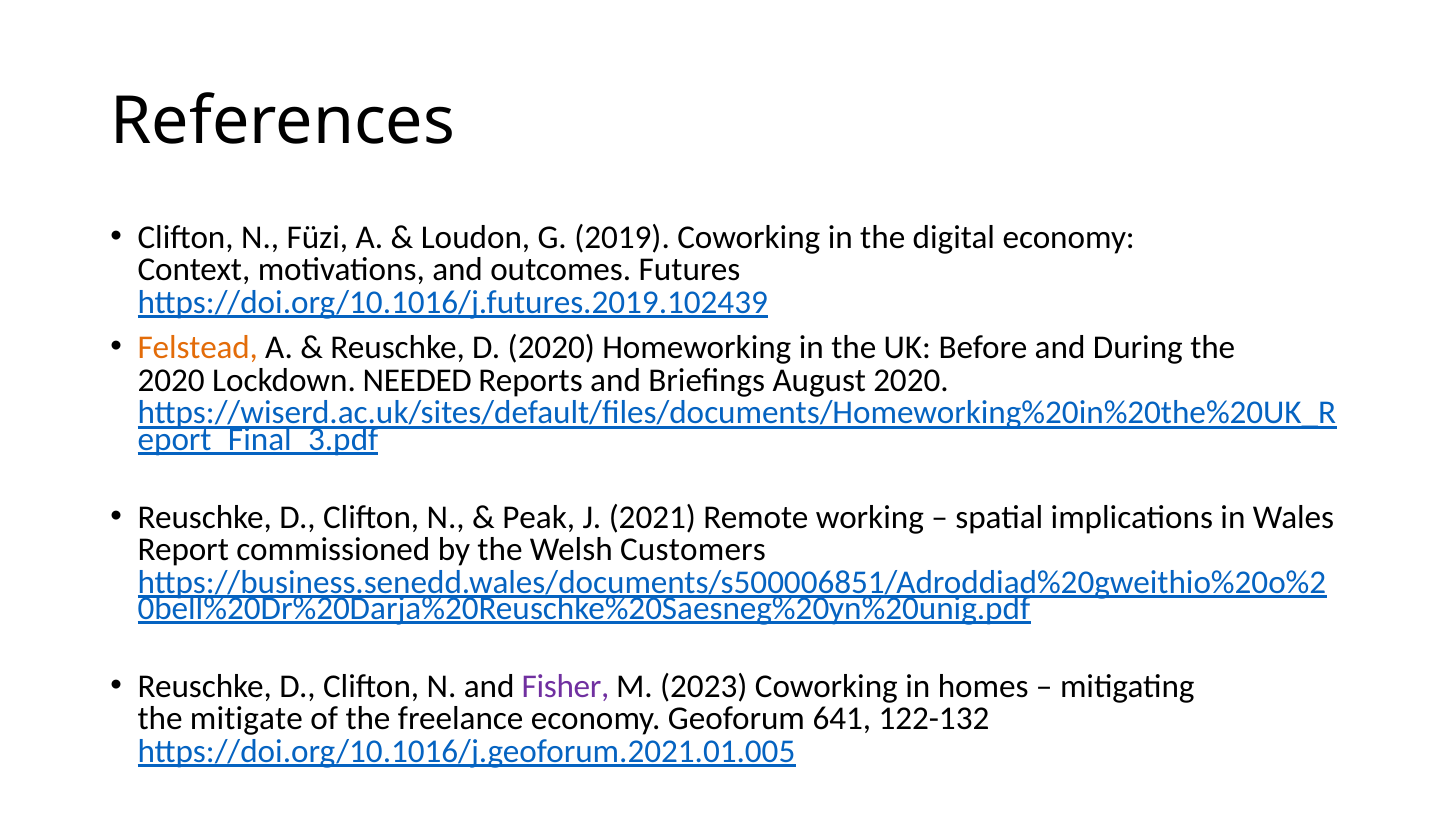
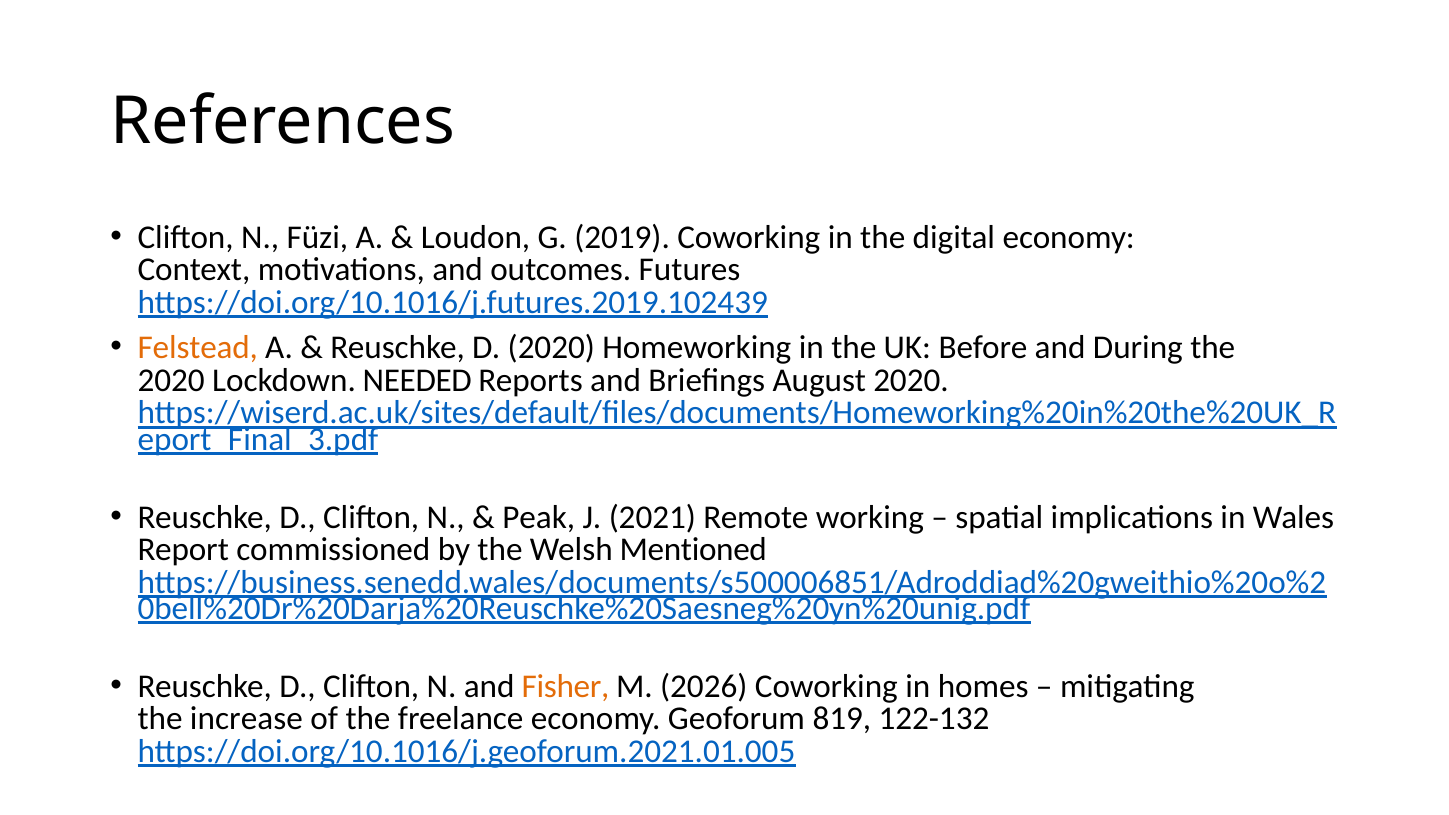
Customers: Customers -> Mentioned
Fisher colour: purple -> orange
2023: 2023 -> 2026
mitigate: mitigate -> increase
641: 641 -> 819
